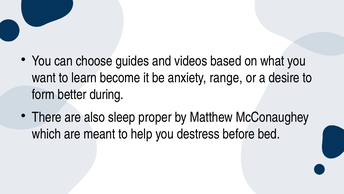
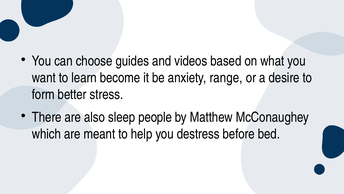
during: during -> stress
proper: proper -> people
